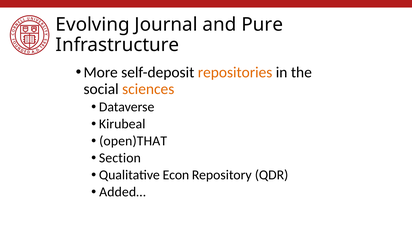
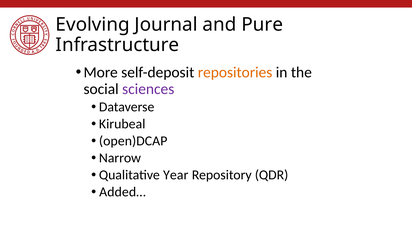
sciences colour: orange -> purple
open)THAT: open)THAT -> open)DCAP
Section: Section -> Narrow
Econ: Econ -> Year
